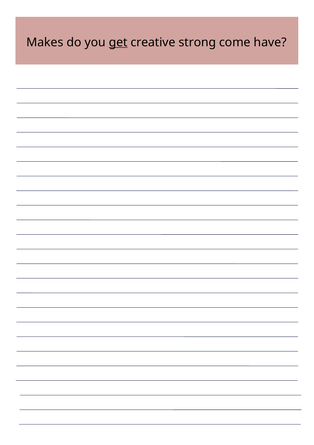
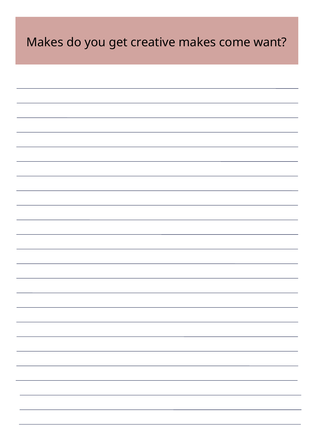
get underline: present -> none
creative strong: strong -> makes
have: have -> want
